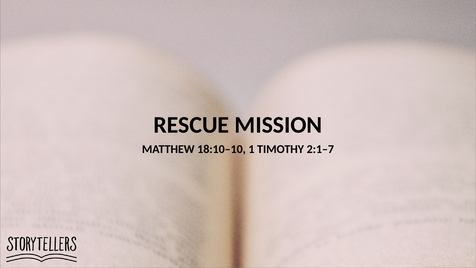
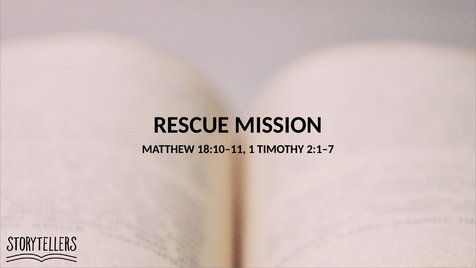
18:10–10: 18:10–10 -> 18:10–11
